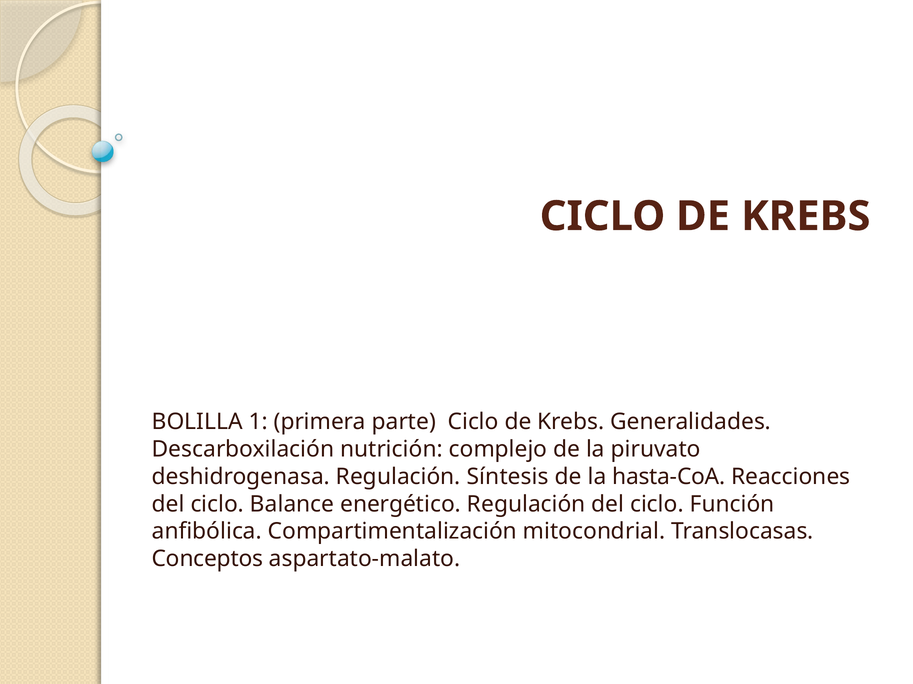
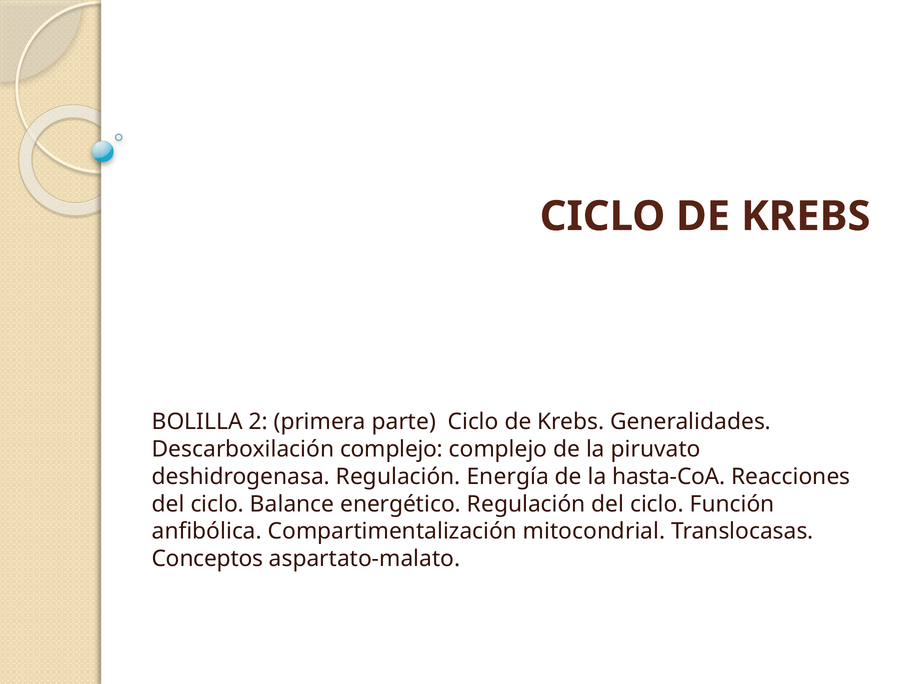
1: 1 -> 2
Descarboxilación nutrición: nutrición -> complejo
Síntesis: Síntesis -> Energía
